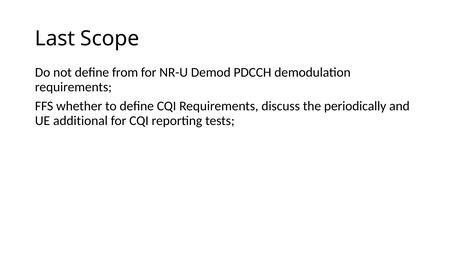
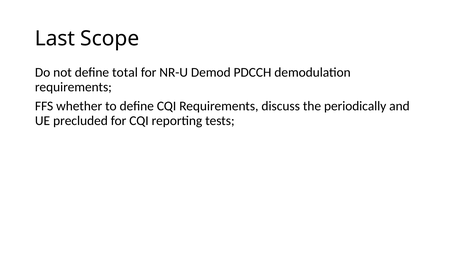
from: from -> total
additional: additional -> precluded
